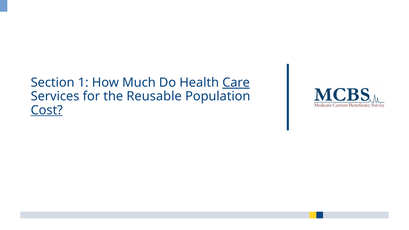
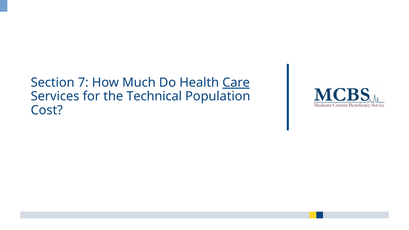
1: 1 -> 7
Reusable: Reusable -> Technical
Cost underline: present -> none
